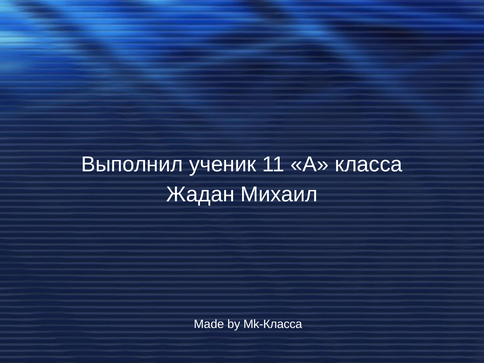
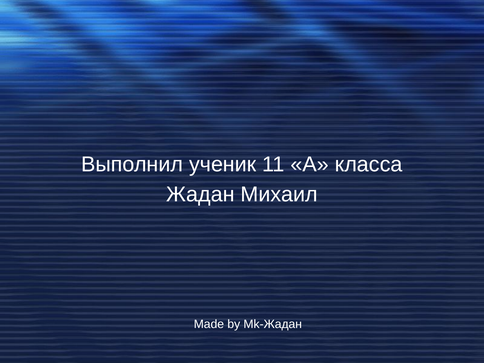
Mk-Класса: Mk-Класса -> Mk-Жадан
